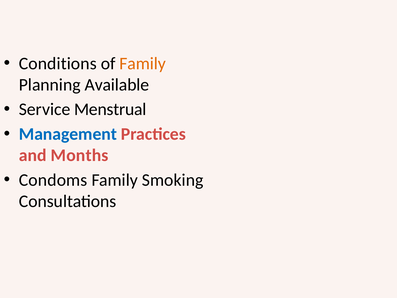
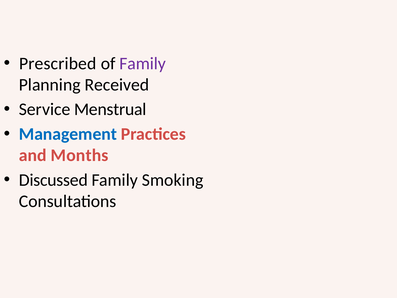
Conditions: Conditions -> Prescribed
Family at (143, 63) colour: orange -> purple
Available: Available -> Received
Condoms: Condoms -> Discussed
